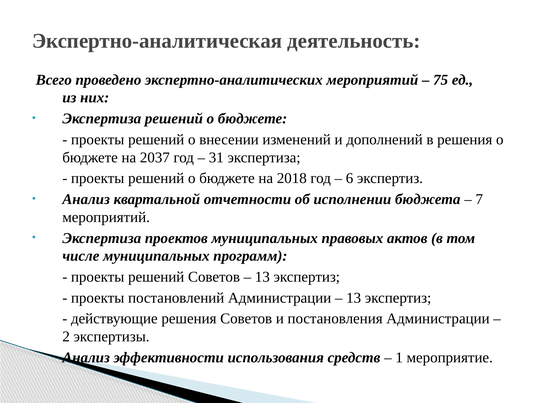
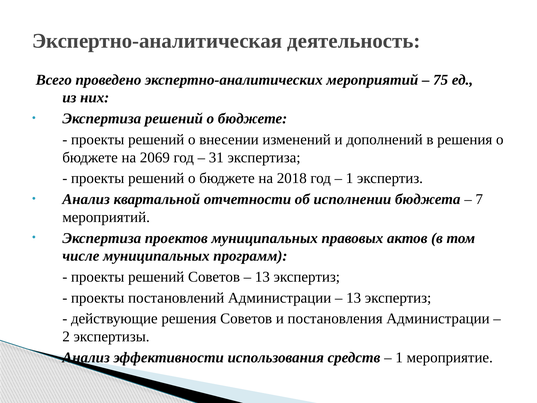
2037: 2037 -> 2069
6 at (350, 178): 6 -> 1
